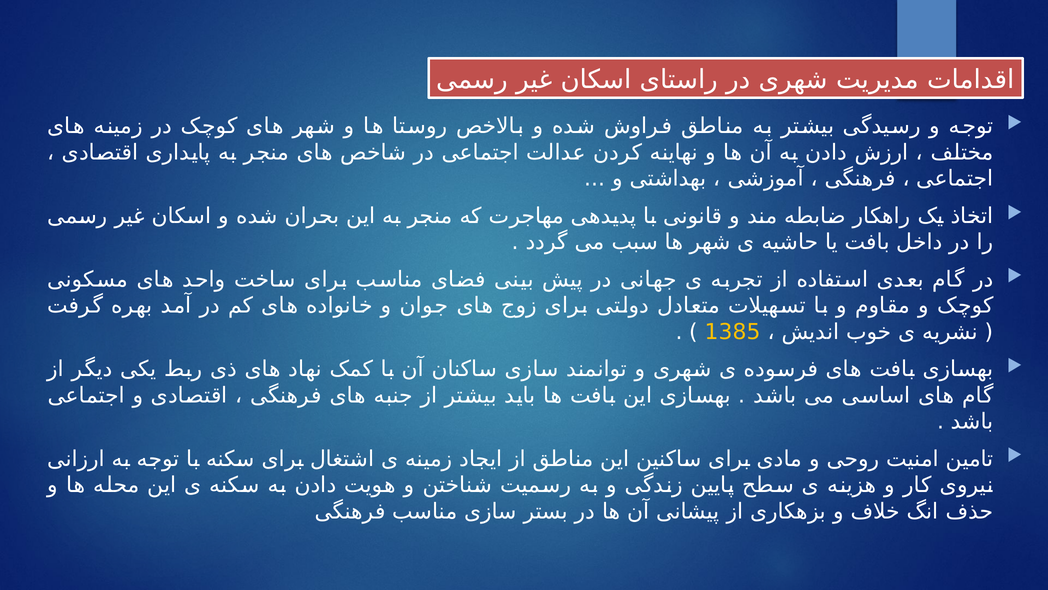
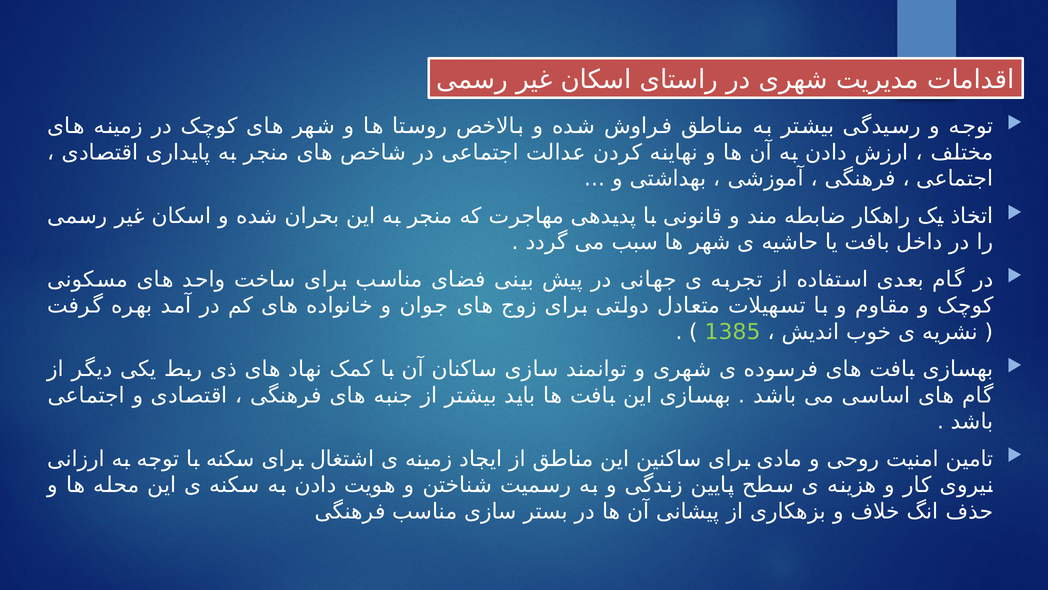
1385 colour: yellow -> light green
